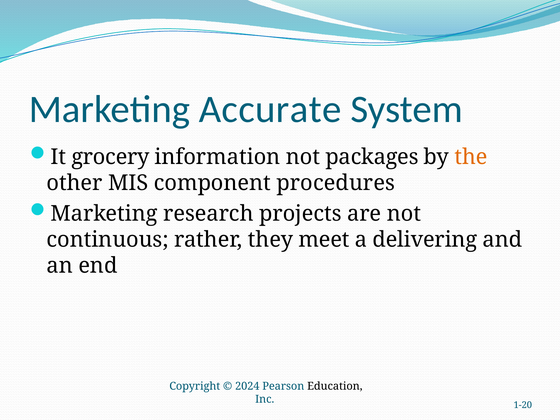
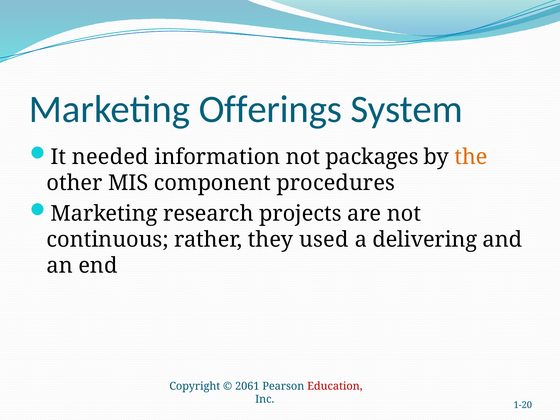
Accurate: Accurate -> Offerings
grocery: grocery -> needed
meet: meet -> used
2024: 2024 -> 2061
Education colour: black -> red
